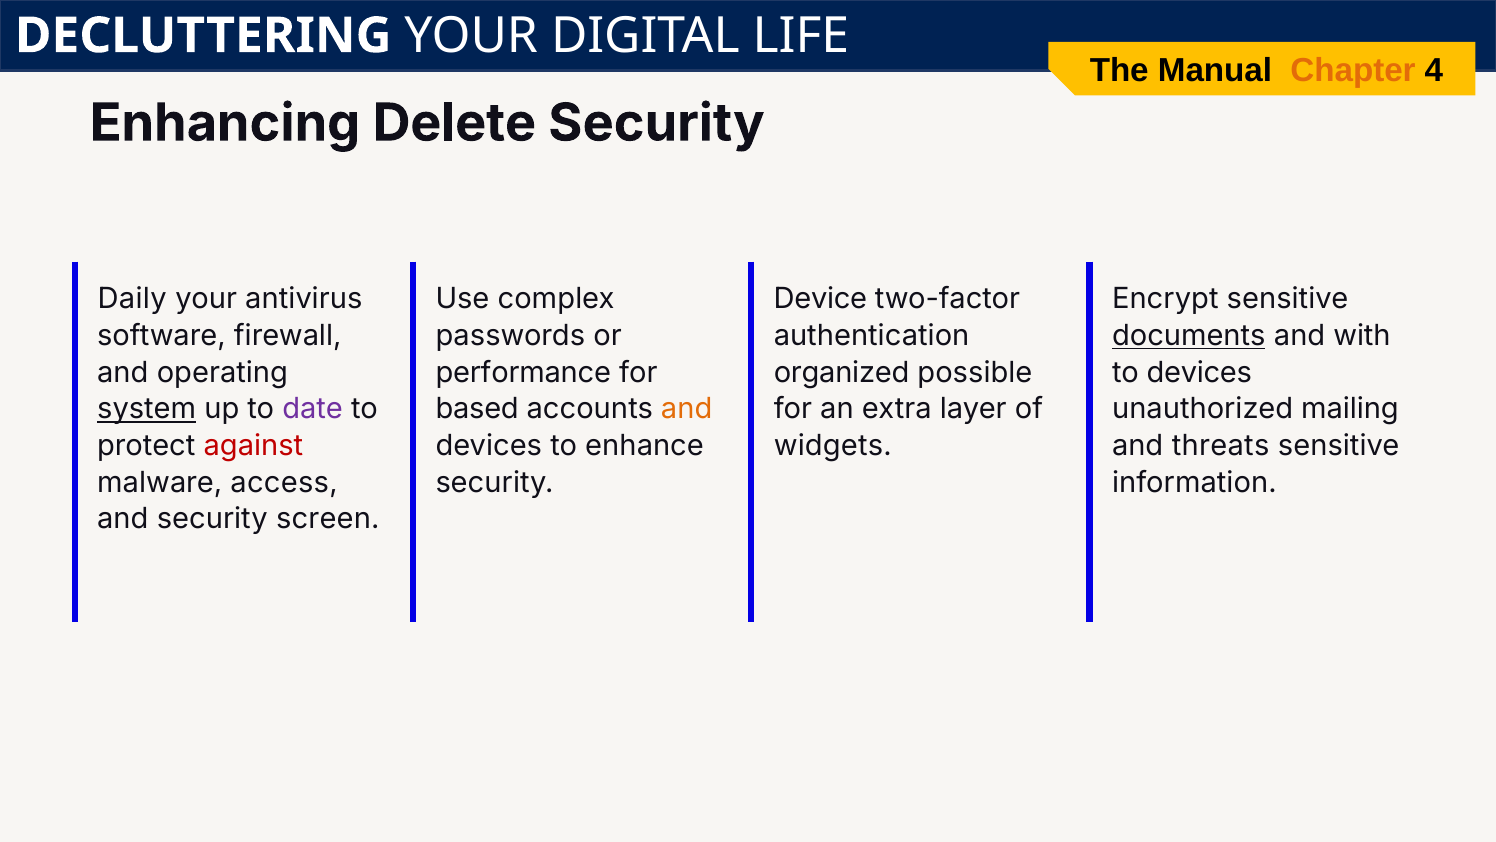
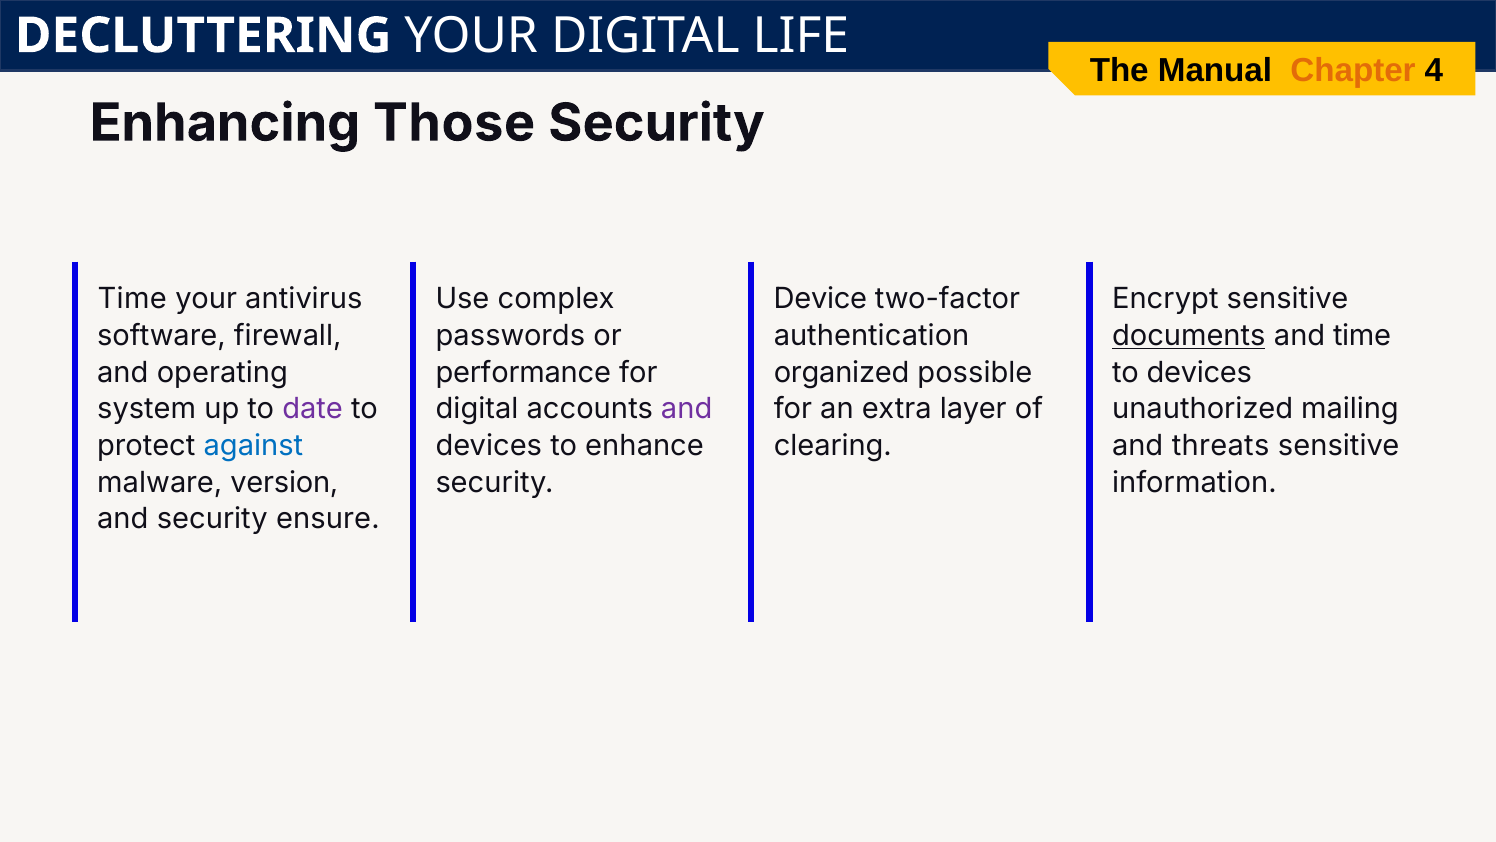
Delete: Delete -> Those
Daily at (132, 299): Daily -> Time
and with: with -> time
system underline: present -> none
based at (477, 409): based -> digital
and at (687, 409) colour: orange -> purple
against colour: red -> blue
widgets: widgets -> clearing
access: access -> version
screen: screen -> ensure
